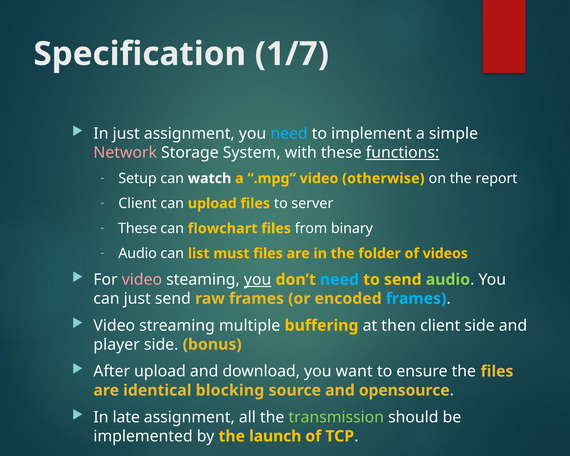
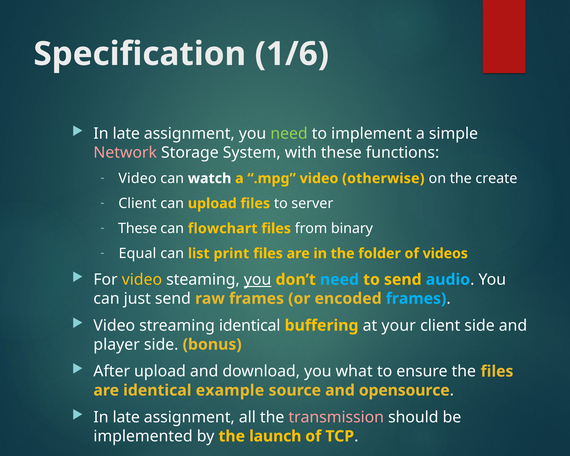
1/7: 1/7 -> 1/6
just at (126, 134): just -> late
need at (289, 134) colour: light blue -> light green
functions underline: present -> none
Setup at (138, 178): Setup -> Video
report: report -> create
Audio at (138, 254): Audio -> Equal
must: must -> print
video at (142, 280) colour: pink -> yellow
audio at (448, 280) colour: light green -> light blue
streaming multiple: multiple -> identical
then: then -> your
want: want -> what
blocking: blocking -> example
transmission colour: light green -> pink
